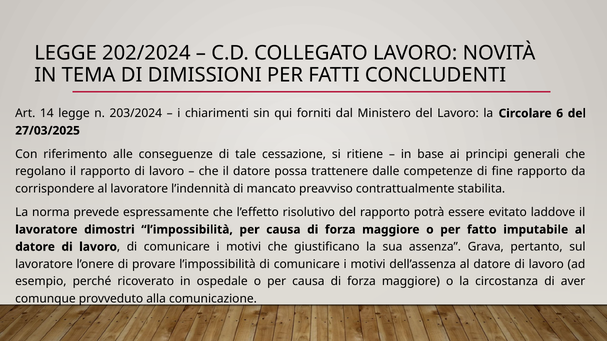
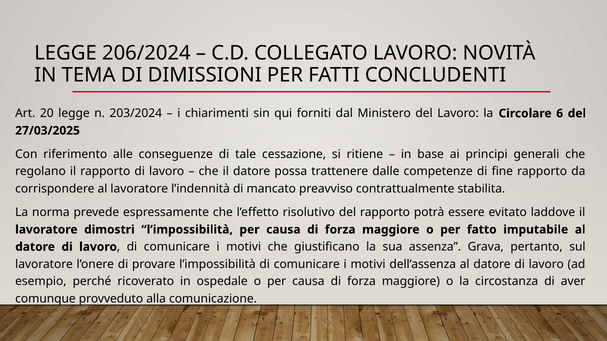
202/2024: 202/2024 -> 206/2024
14: 14 -> 20
